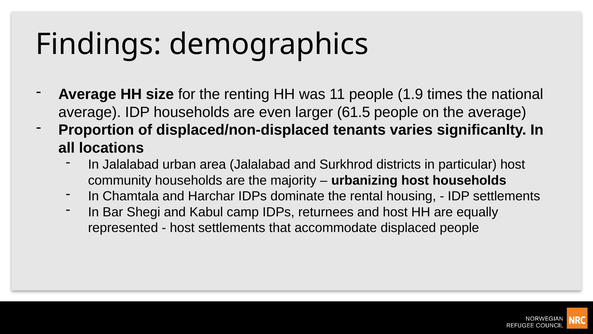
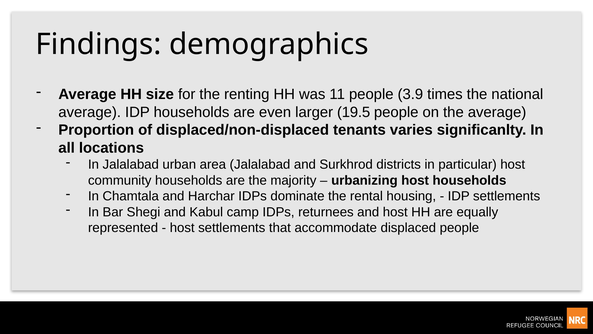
1.9: 1.9 -> 3.9
61.5: 61.5 -> 19.5
